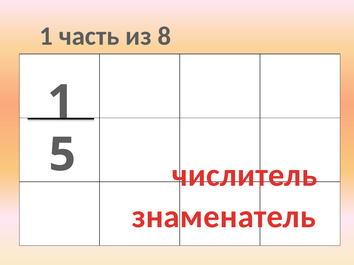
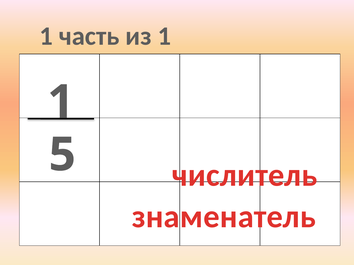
из 8: 8 -> 1
